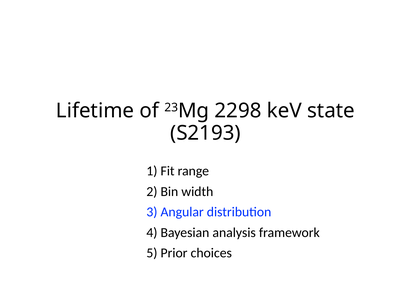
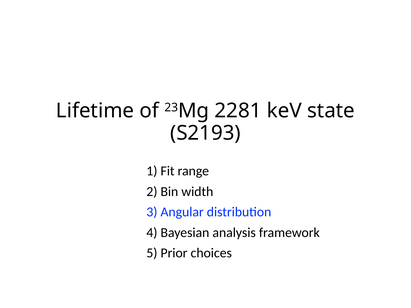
2298: 2298 -> 2281
